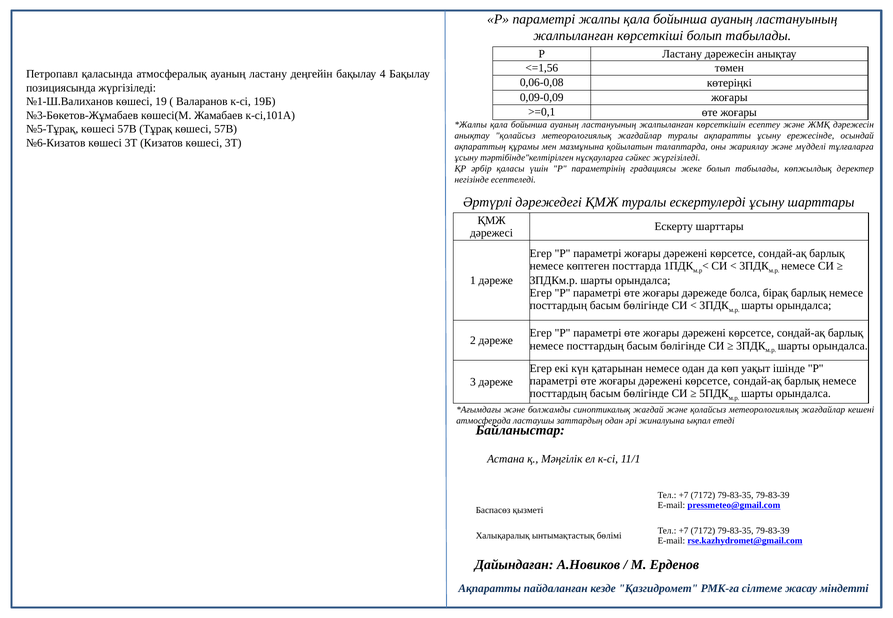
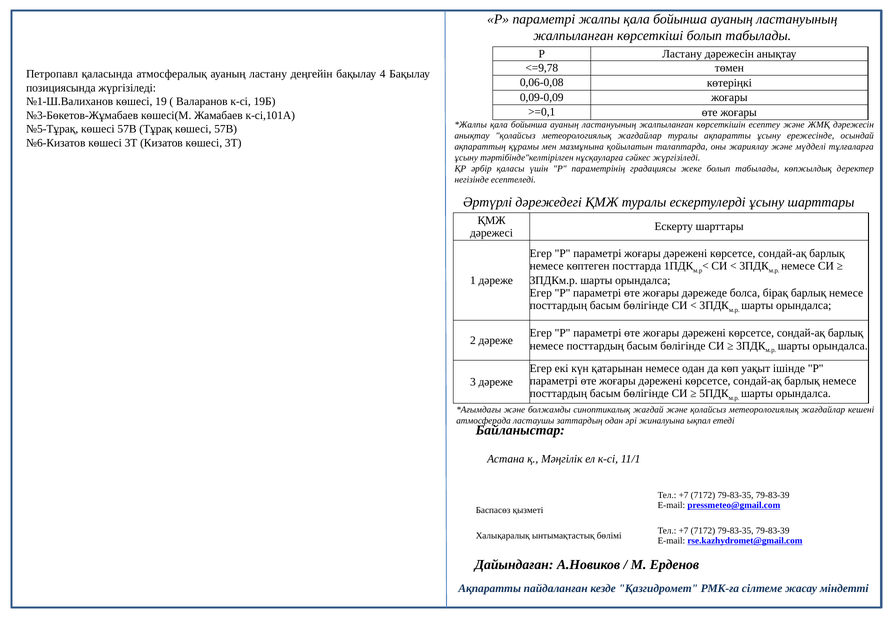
<=1,56: <=1,56 -> <=9,78
